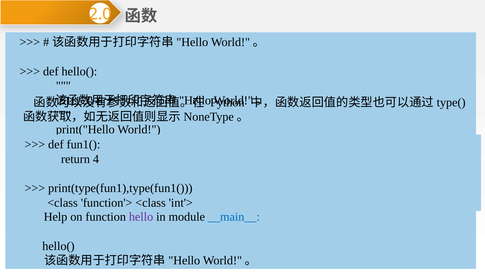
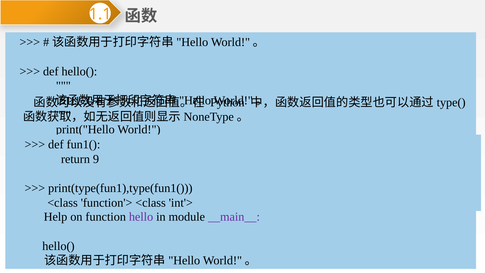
2.0: 2.0 -> 1.1
4: 4 -> 9
__main__ colour: blue -> purple
